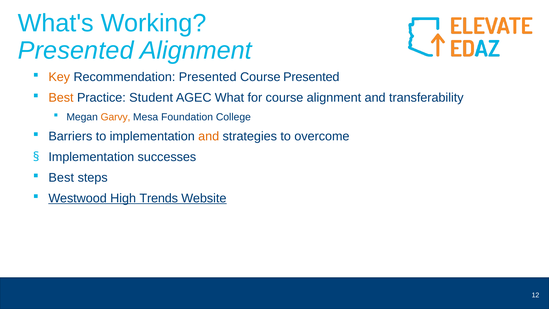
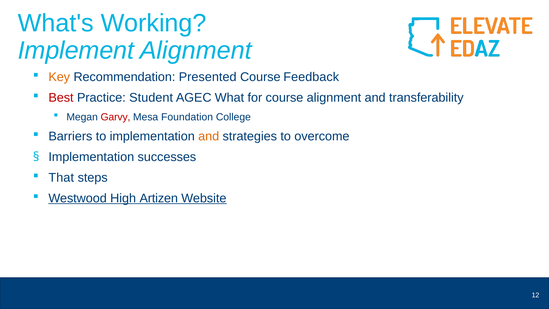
Presented at (76, 51): Presented -> Implement
Course Presented: Presented -> Feedback
Best at (61, 98) colour: orange -> red
Garvy colour: orange -> red
Best at (61, 178): Best -> That
Trends: Trends -> Artizen
